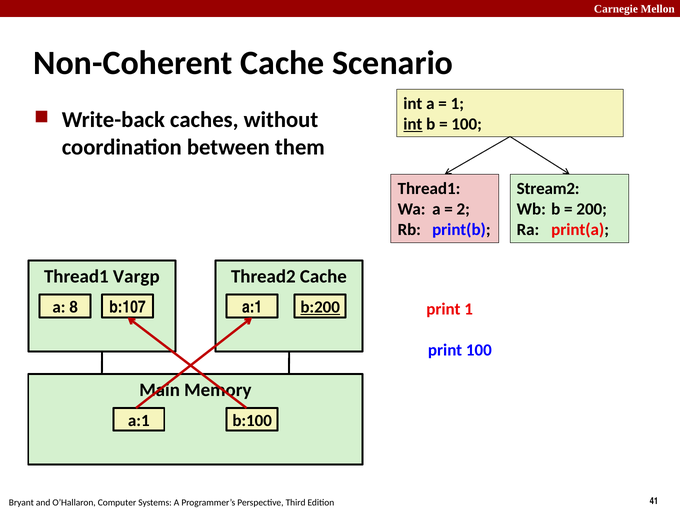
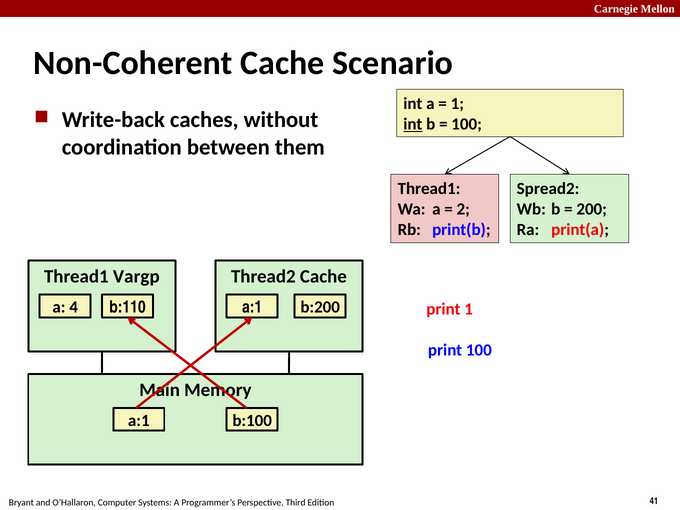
Stream2: Stream2 -> Spread2
8: 8 -> 4
b:200 underline: present -> none
b:107: b:107 -> b:110
